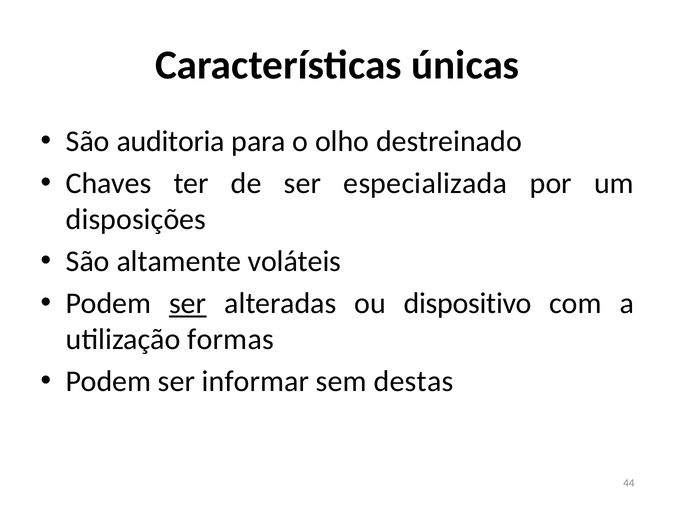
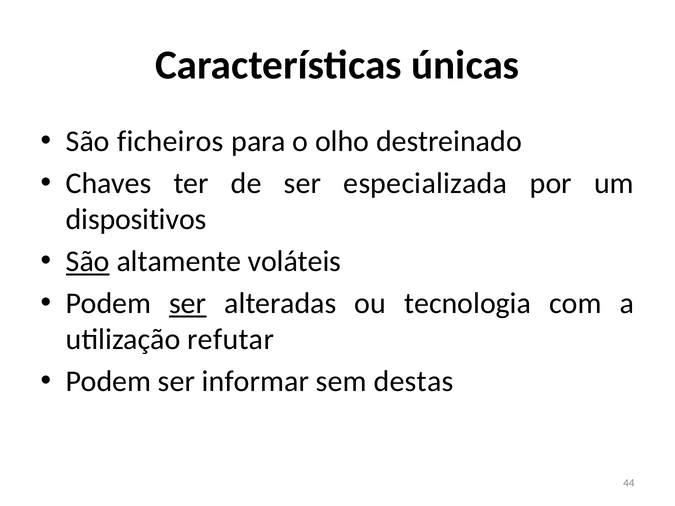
auditoria: auditoria -> ficheiros
disposições: disposições -> dispositivos
São at (88, 262) underline: none -> present
dispositivo: dispositivo -> tecnologia
formas: formas -> refutar
